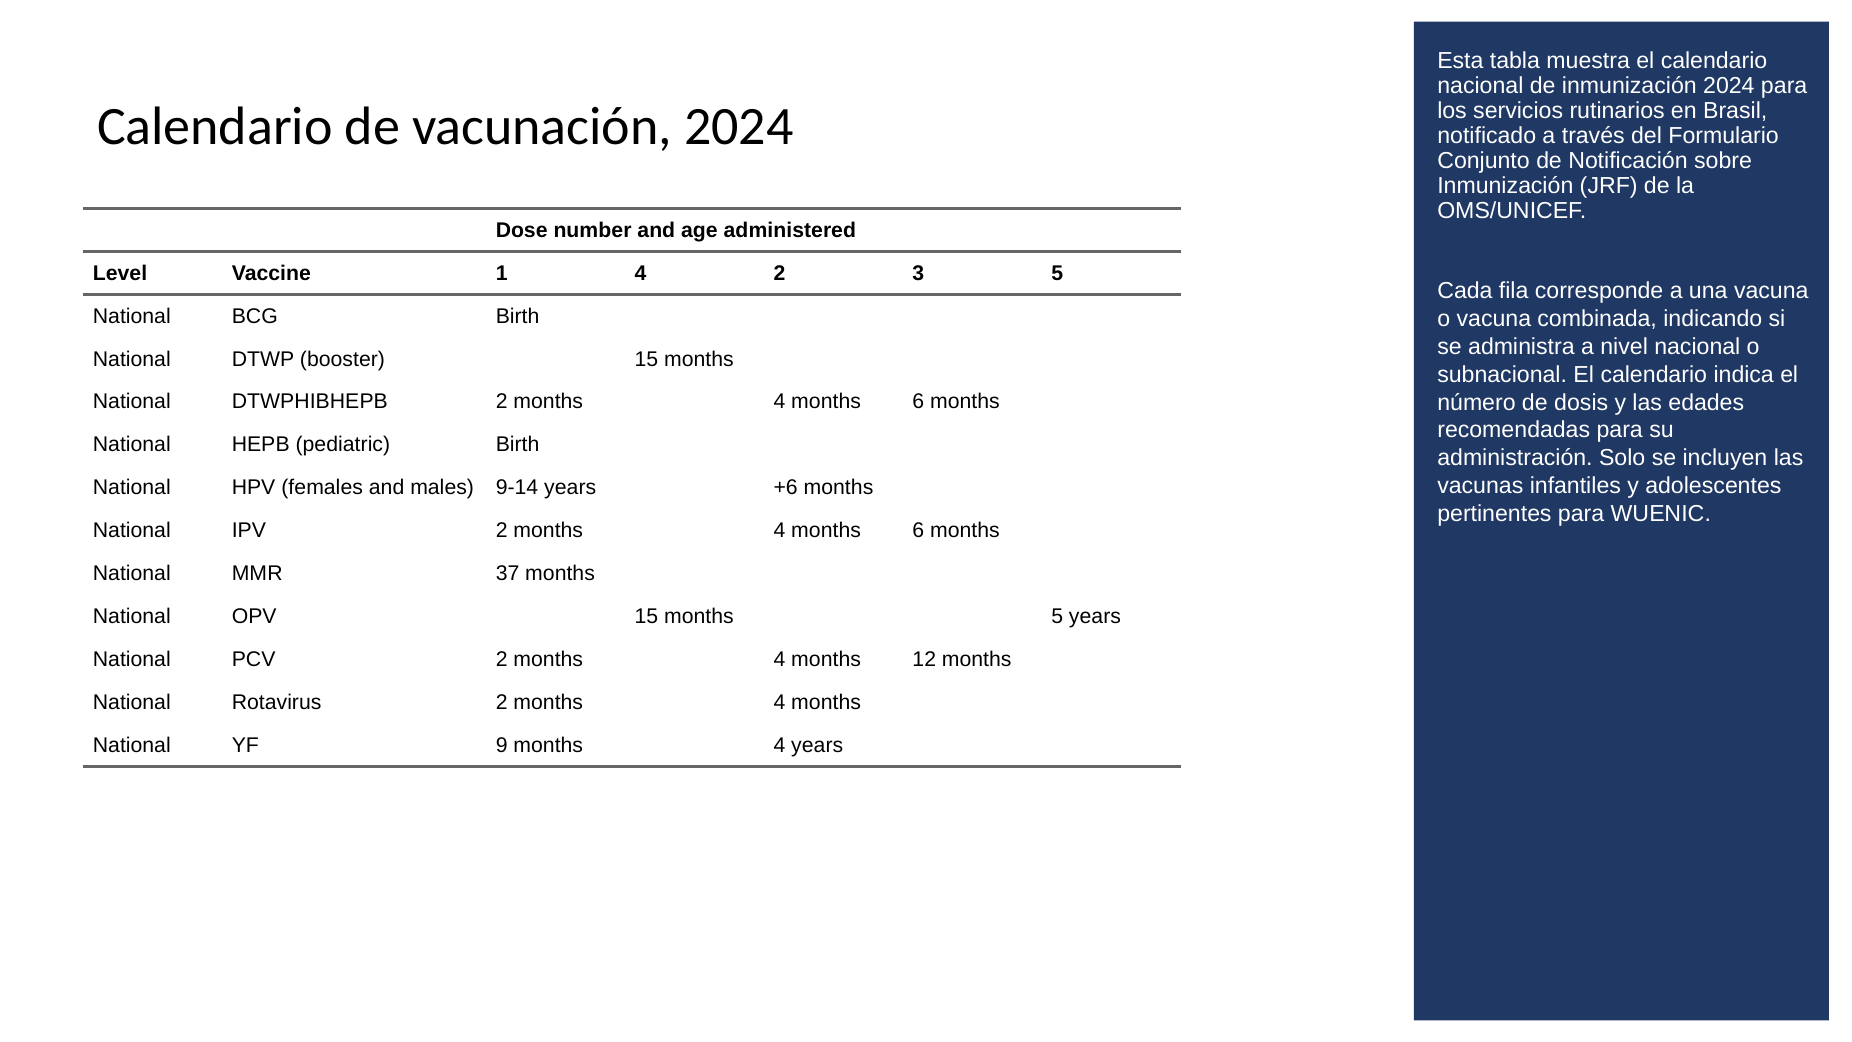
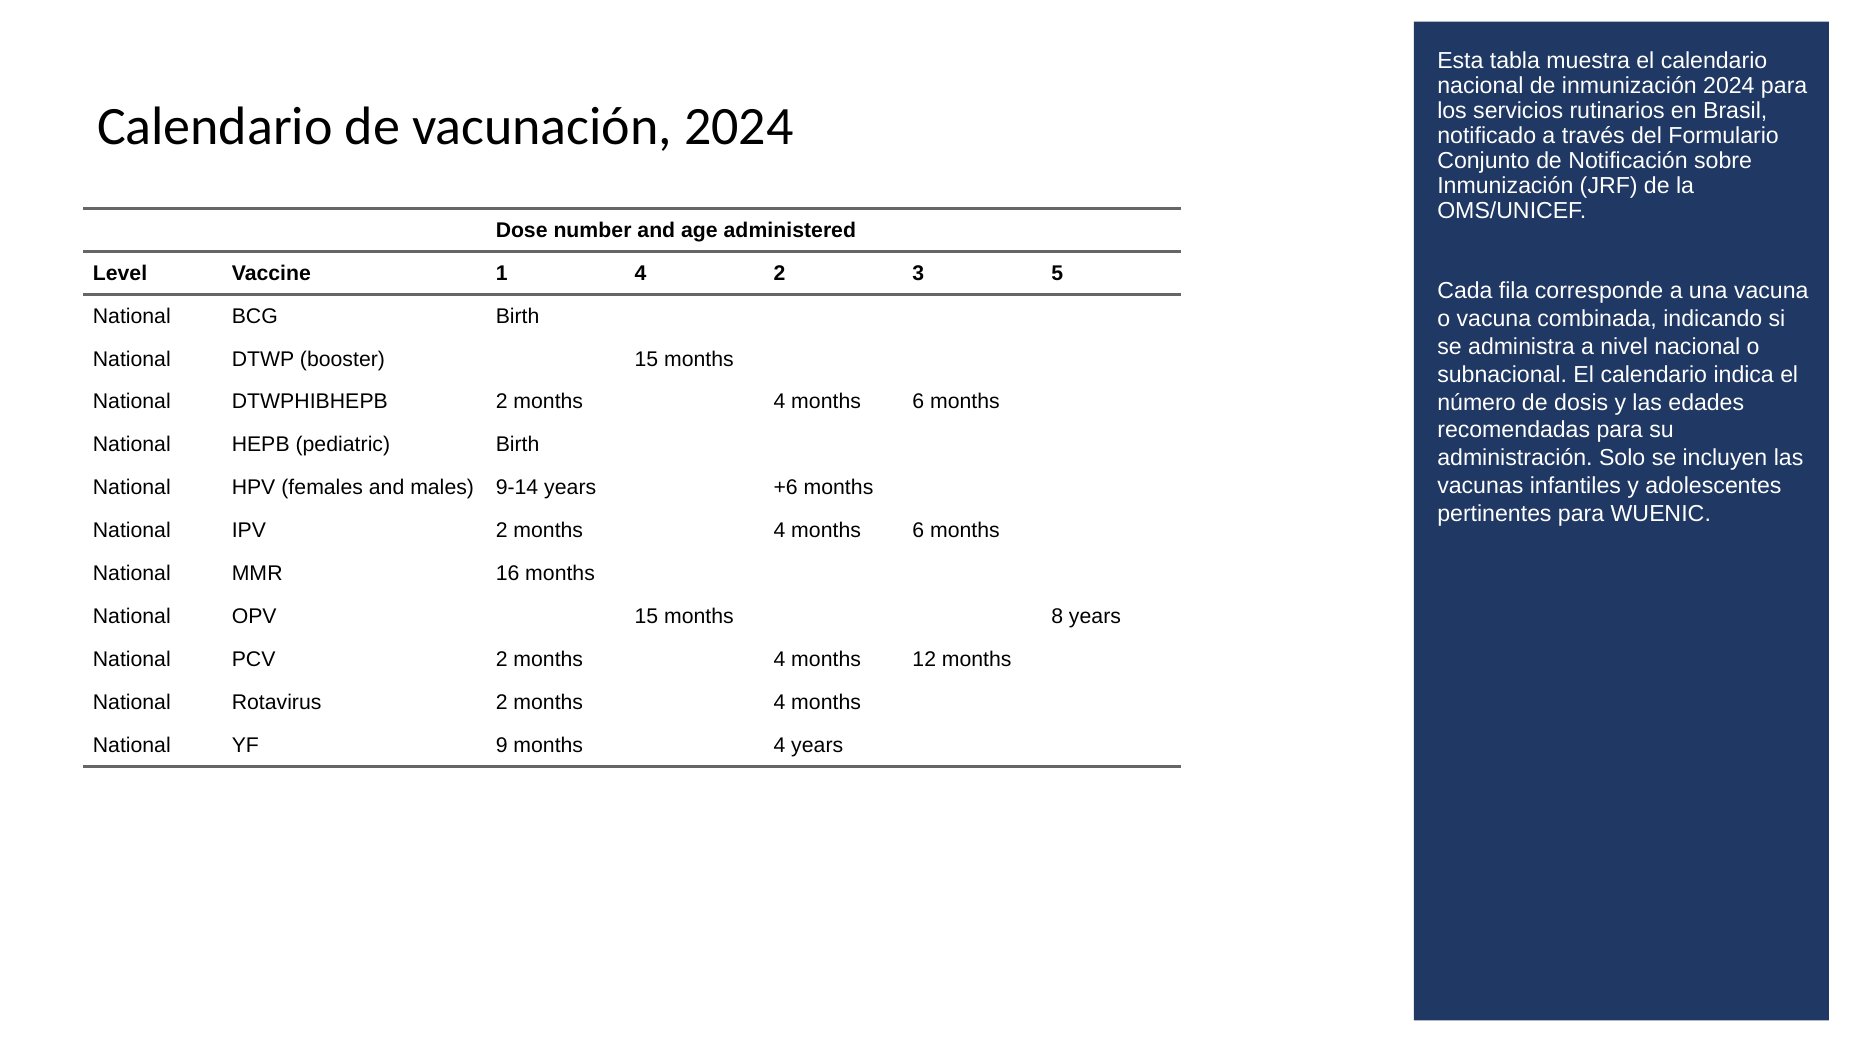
37: 37 -> 16
months 5: 5 -> 8
